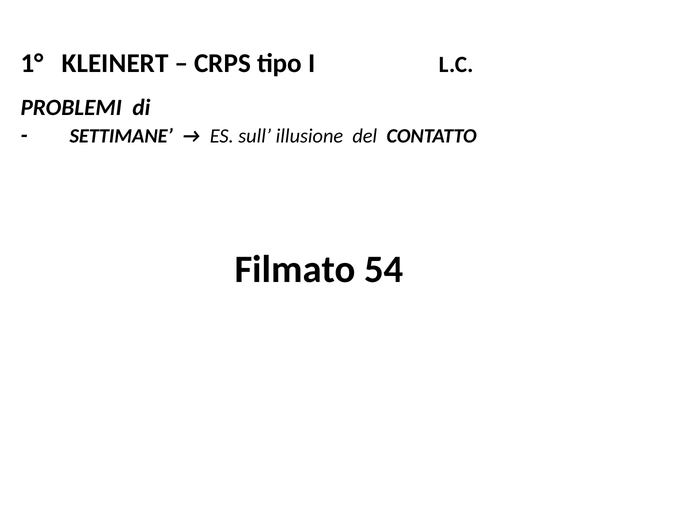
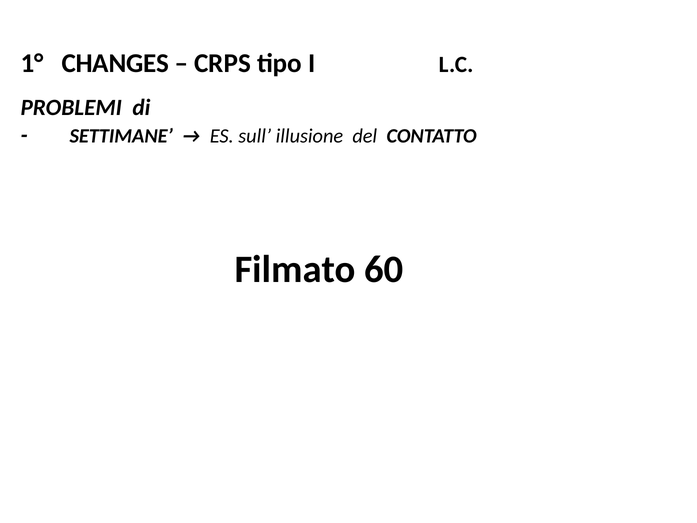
KLEINERT: KLEINERT -> CHANGES
54: 54 -> 60
